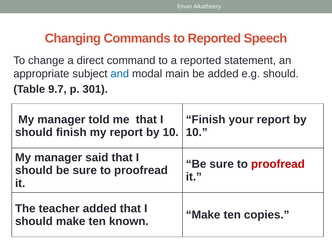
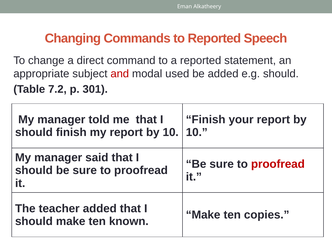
and colour: blue -> red
main: main -> used
9.7: 9.7 -> 7.2
